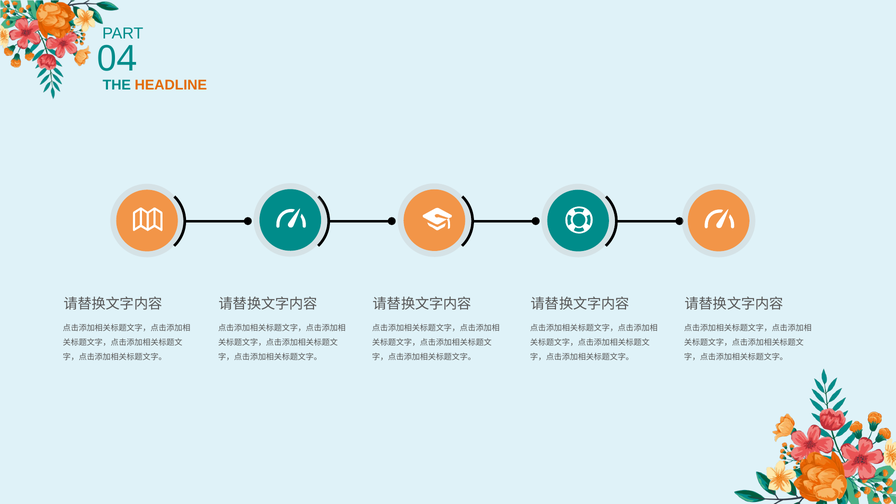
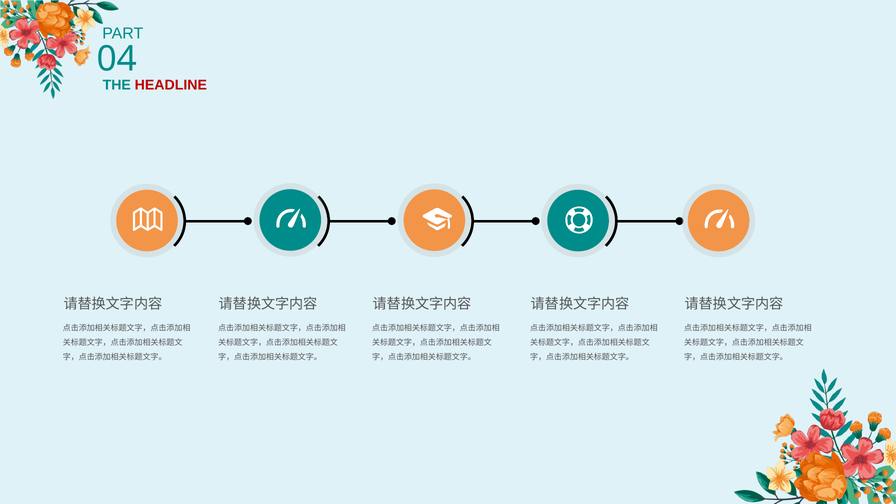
HEADLINE colour: orange -> red
